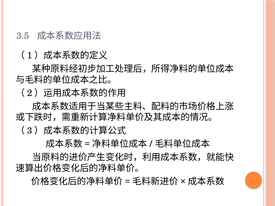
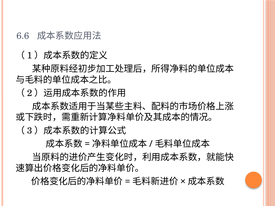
3.5: 3.5 -> 6.6
